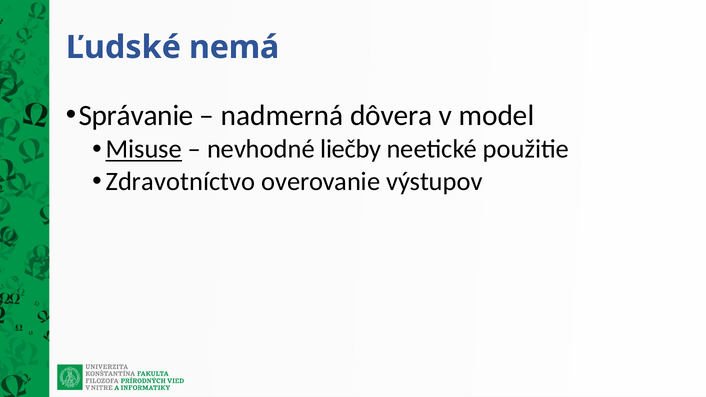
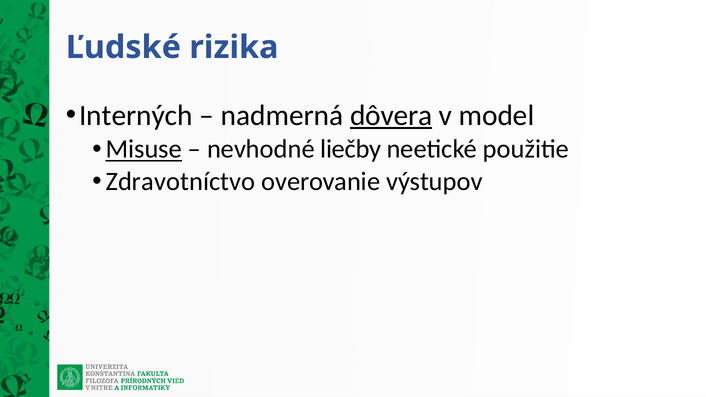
nemá: nemá -> rizika
Správanie: Správanie -> Interných
dôvera underline: none -> present
